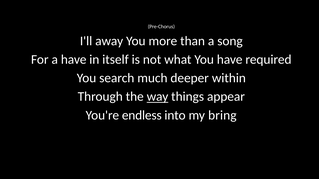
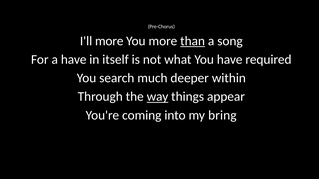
I'll away: away -> more
than underline: none -> present
endless: endless -> coming
